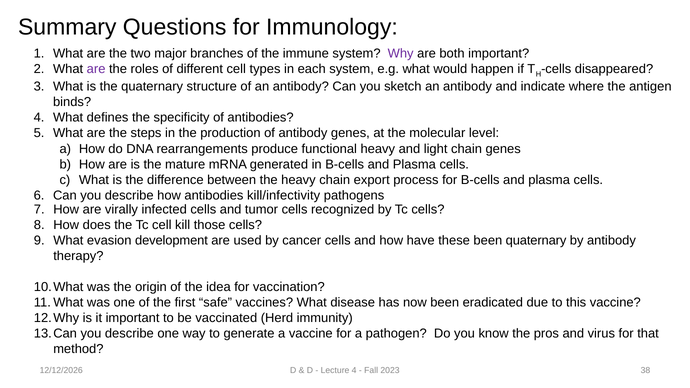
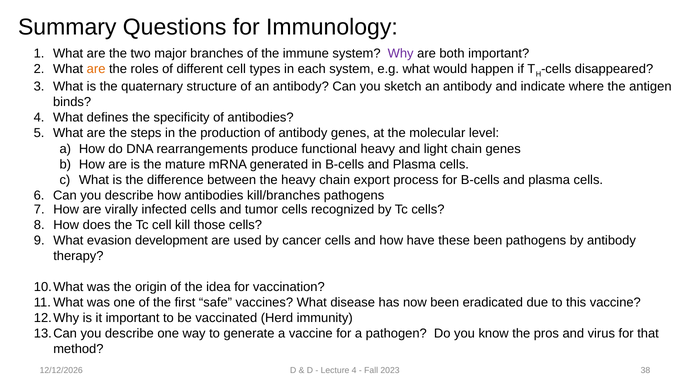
are at (96, 69) colour: purple -> orange
kill/infectivity: kill/infectivity -> kill/branches
been quaternary: quaternary -> pathogens
